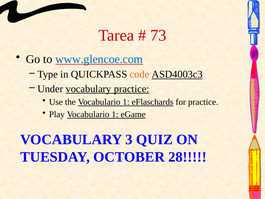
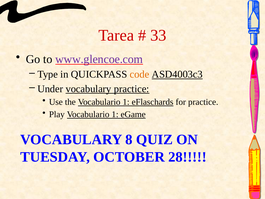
73: 73 -> 33
www.glencoe.com colour: blue -> purple
3: 3 -> 8
